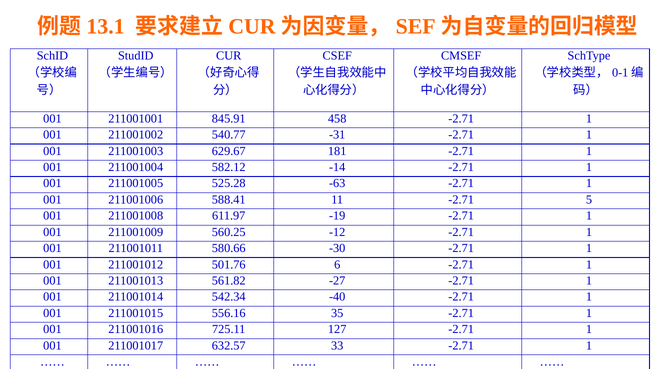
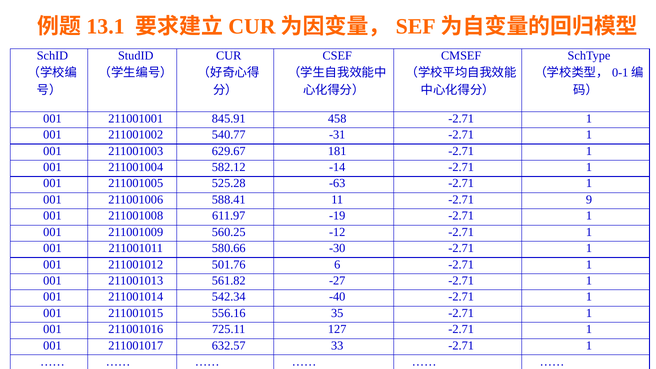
5: 5 -> 9
